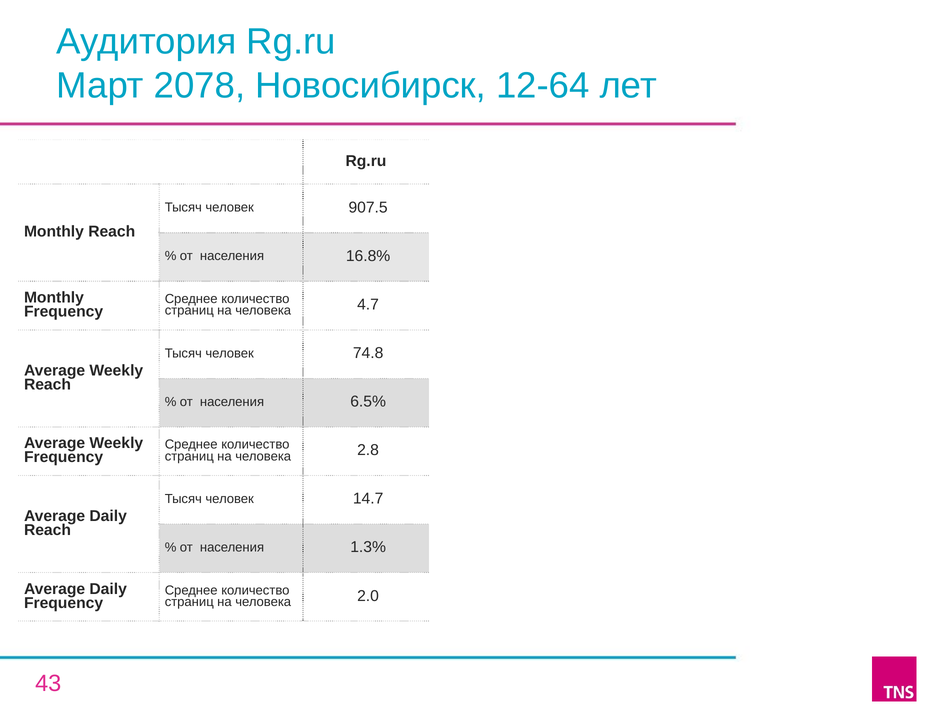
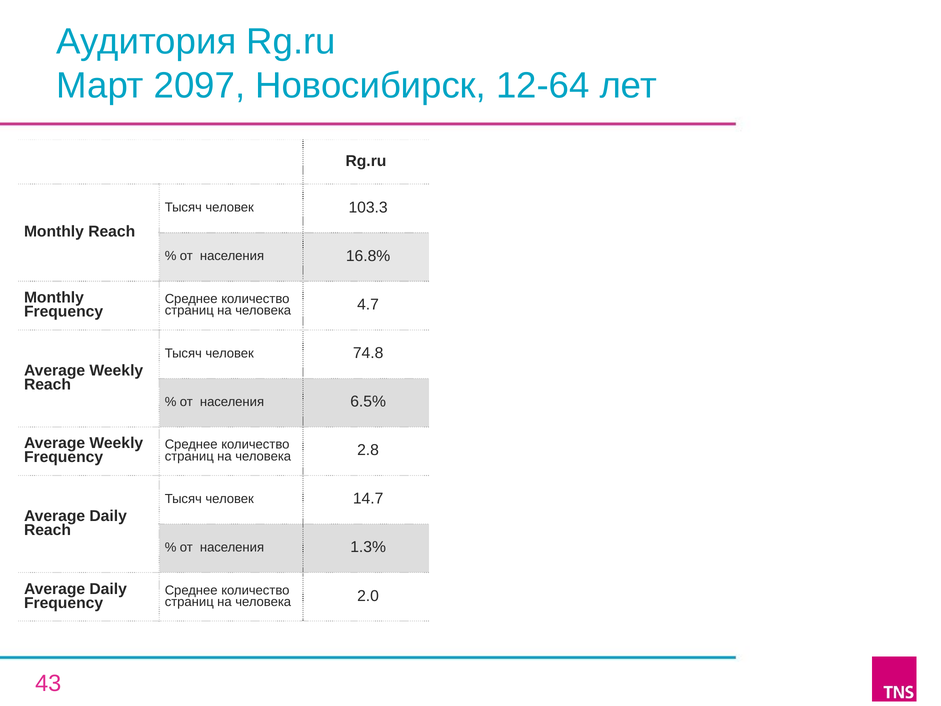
2078: 2078 -> 2097
907.5: 907.5 -> 103.3
